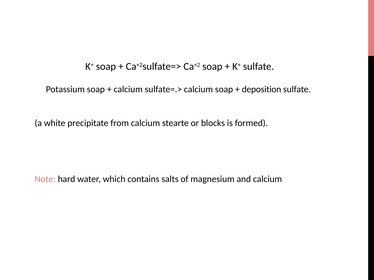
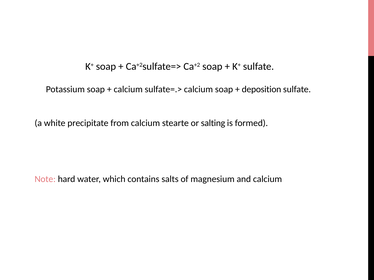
blocks: blocks -> salting
